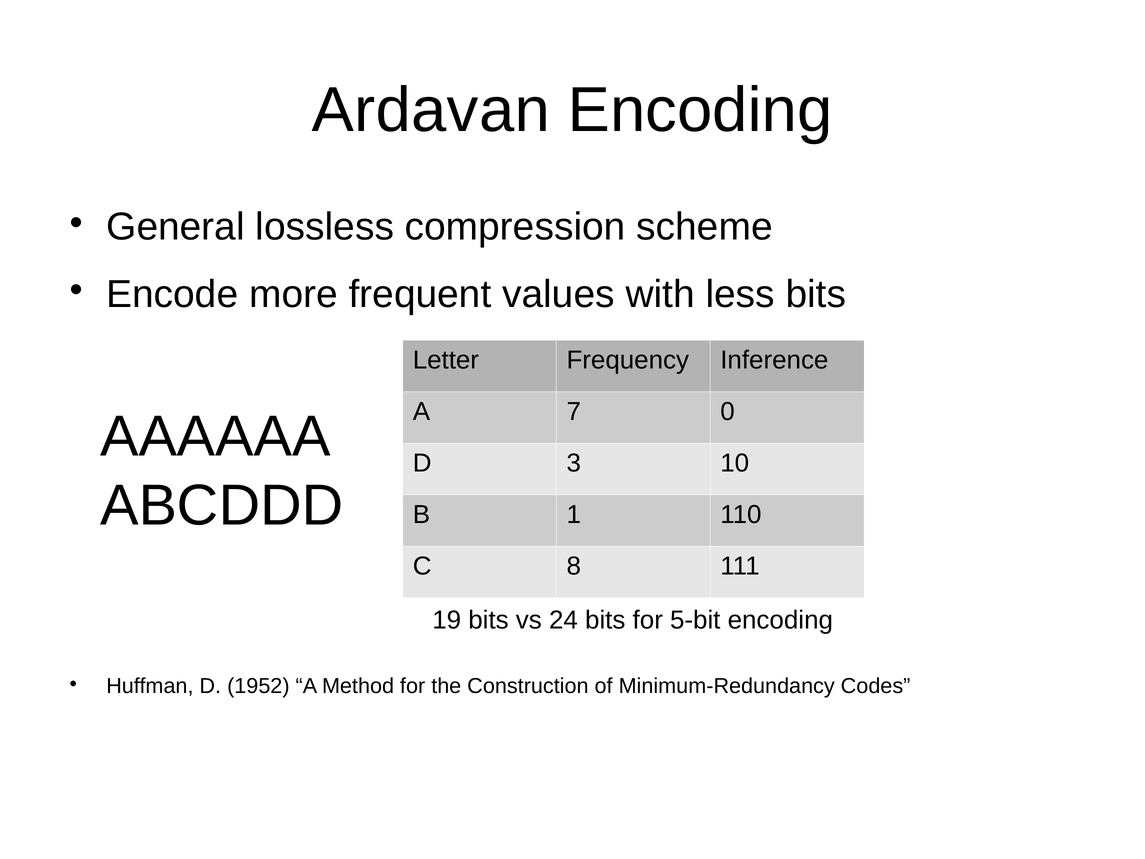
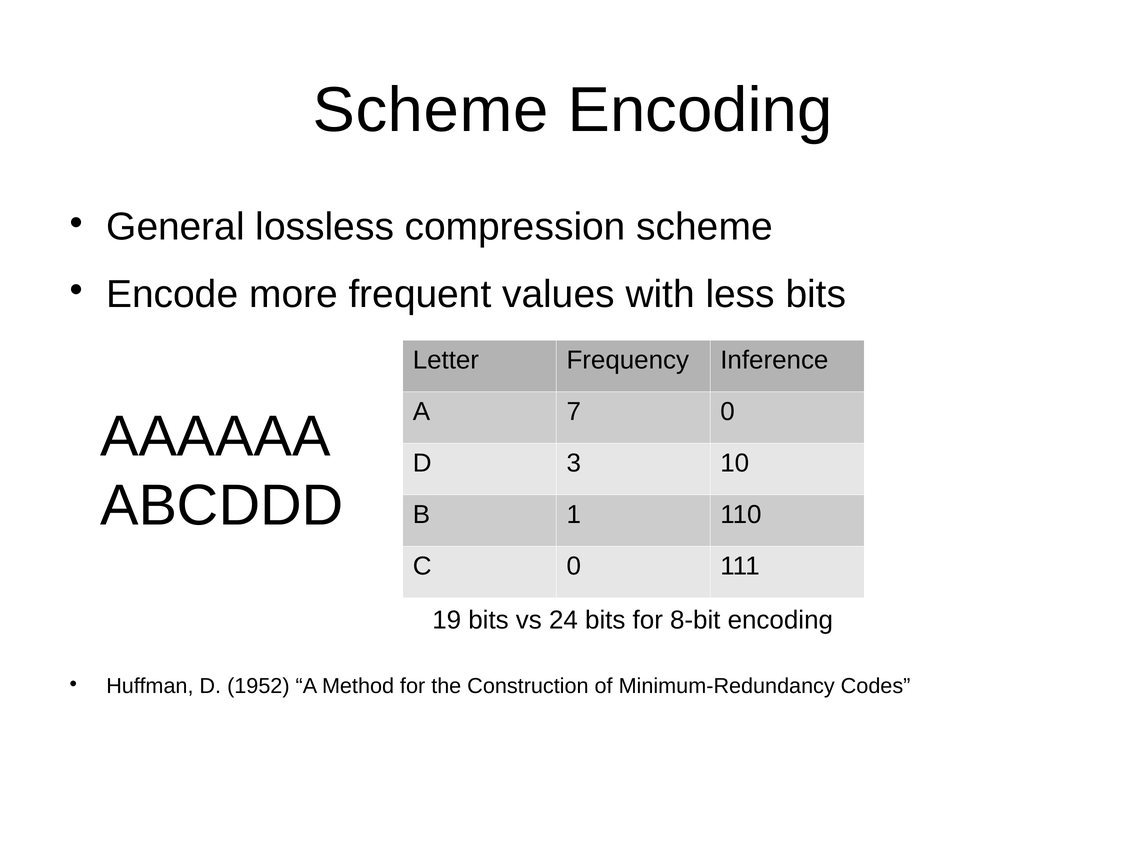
Ardavan at (431, 110): Ardavan -> Scheme
C 8: 8 -> 0
5-bit: 5-bit -> 8-bit
